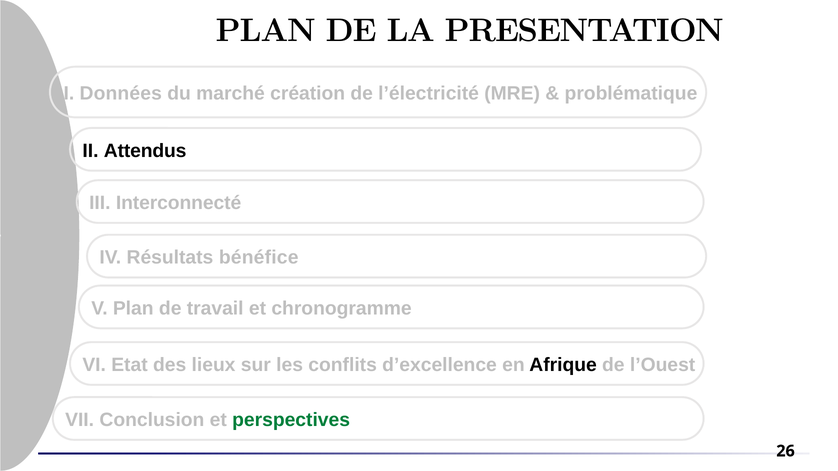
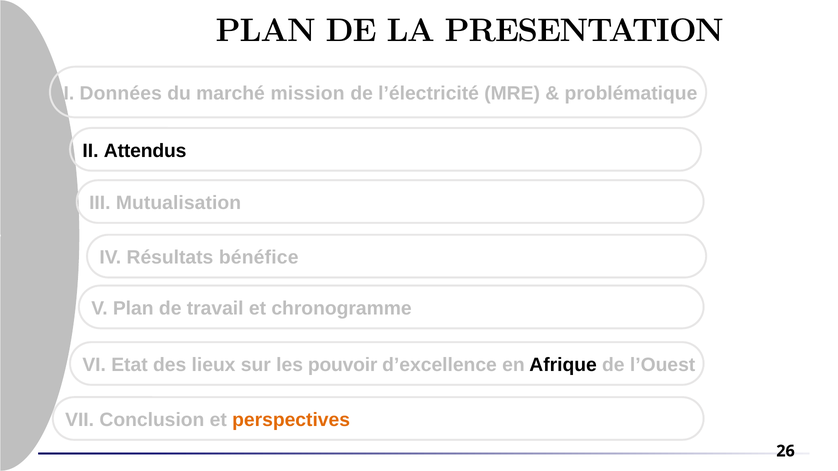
création: création -> mission
Interconnecté: Interconnecté -> Mutualisation
conflits: conflits -> pouvoir
perspectives colour: green -> orange
